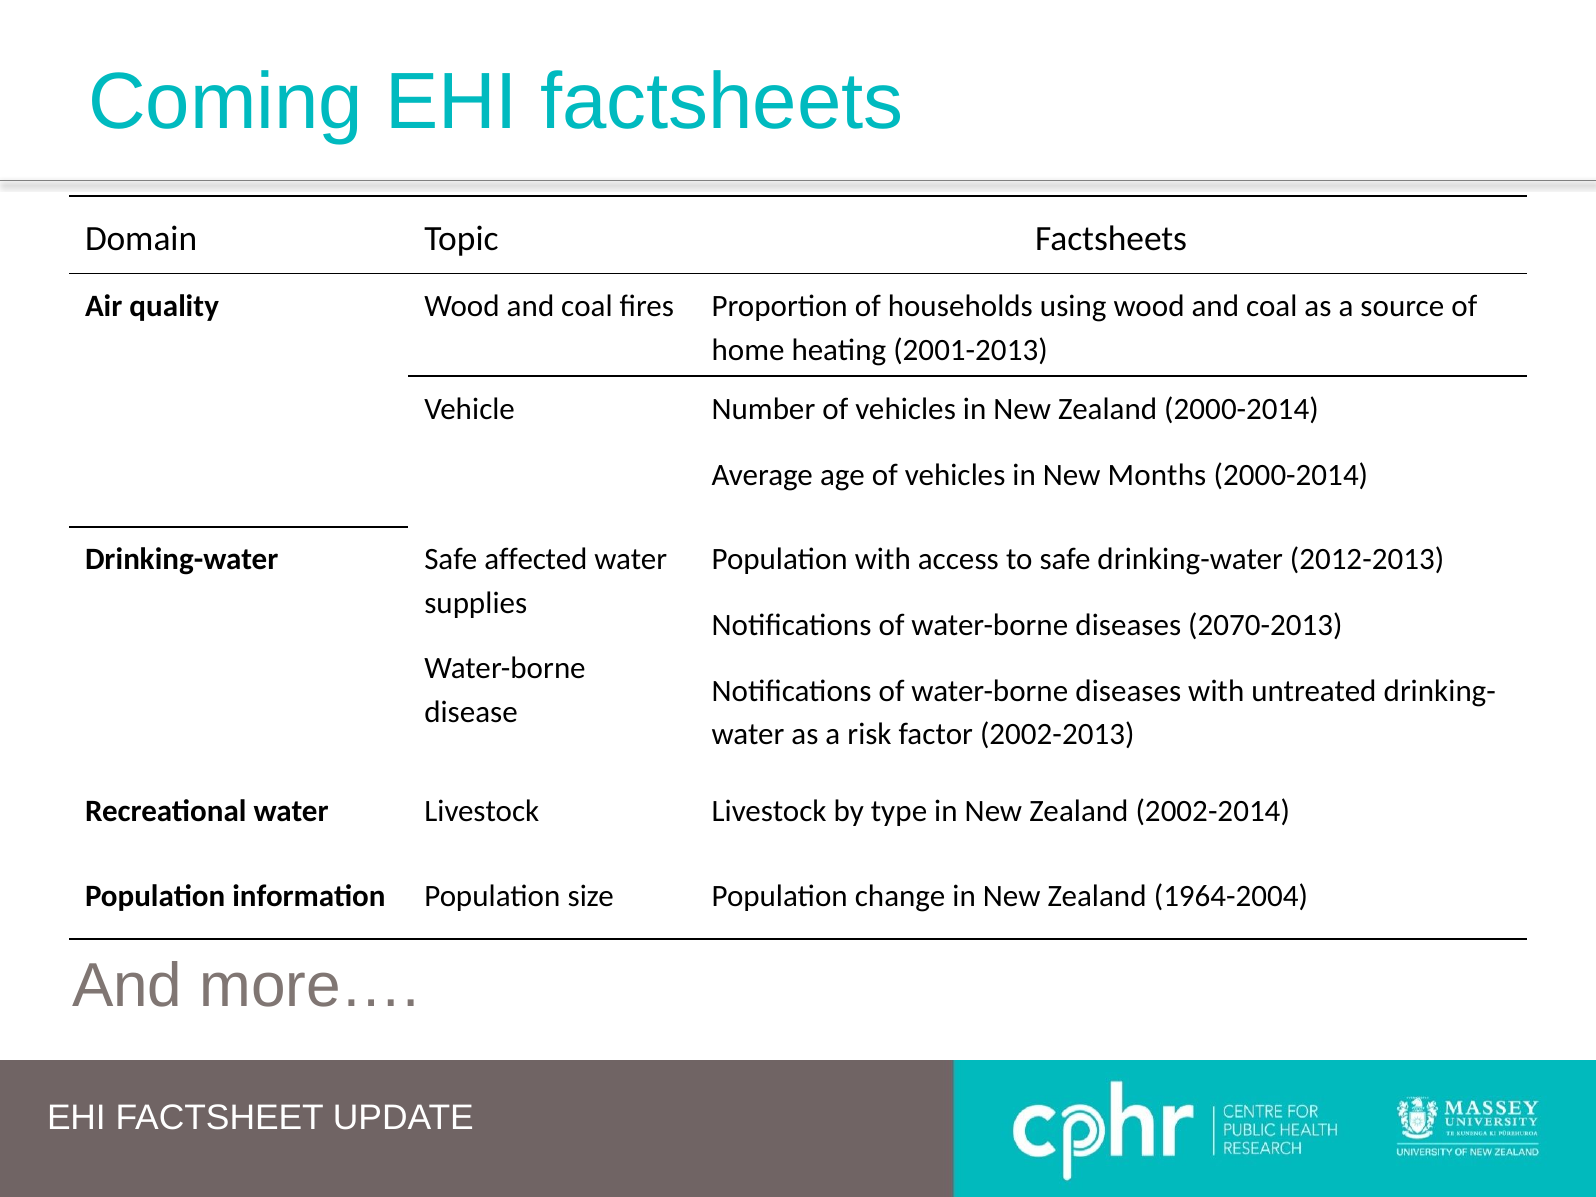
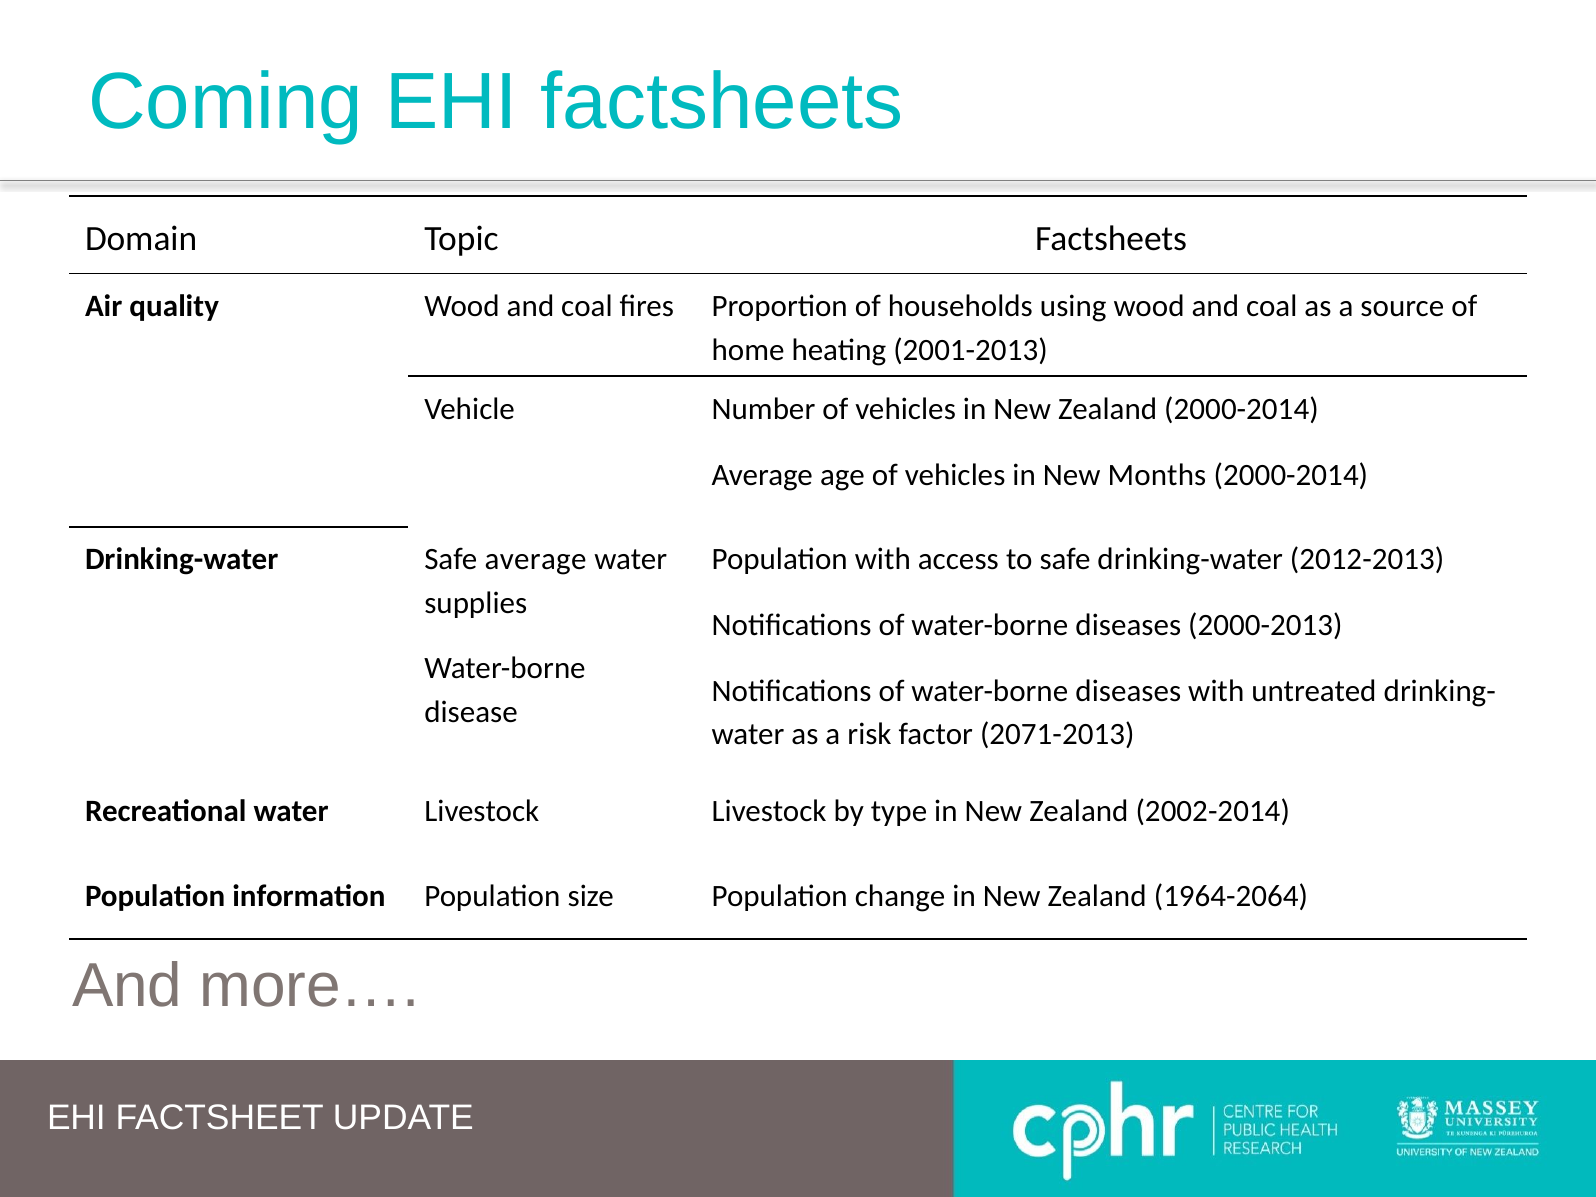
Safe affected: affected -> average
2070-2013: 2070-2013 -> 2000-2013
2002-2013: 2002-2013 -> 2071-2013
1964-2004: 1964-2004 -> 1964-2064
